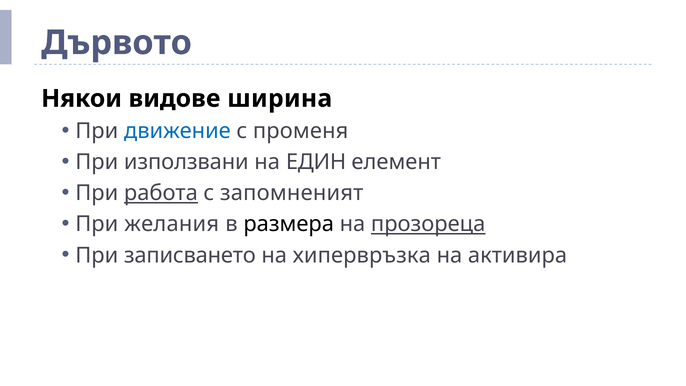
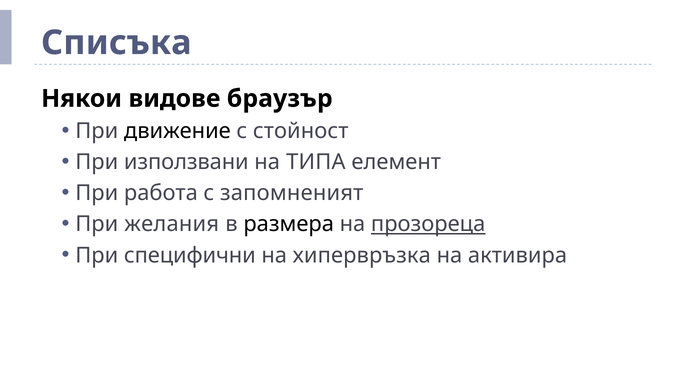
Дървото: Дървото -> Списъка
ширина: ширина -> браузър
движение colour: blue -> black
променя: променя -> стойност
ЕДИН: ЕДИН -> ТИПА
работа underline: present -> none
записването: записването -> специфични
